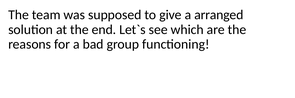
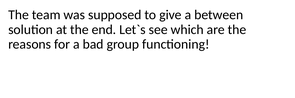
arranged: arranged -> between
